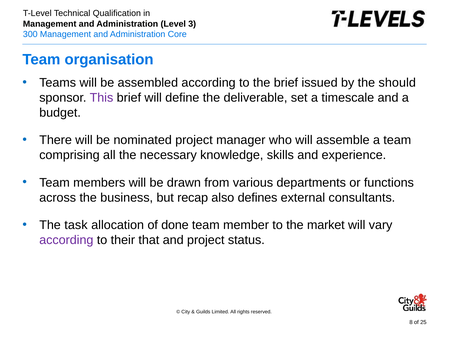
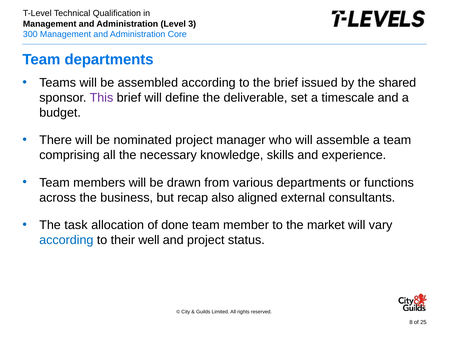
Team organisation: organisation -> departments
should: should -> shared
defines: defines -> aligned
according at (66, 240) colour: purple -> blue
that: that -> well
